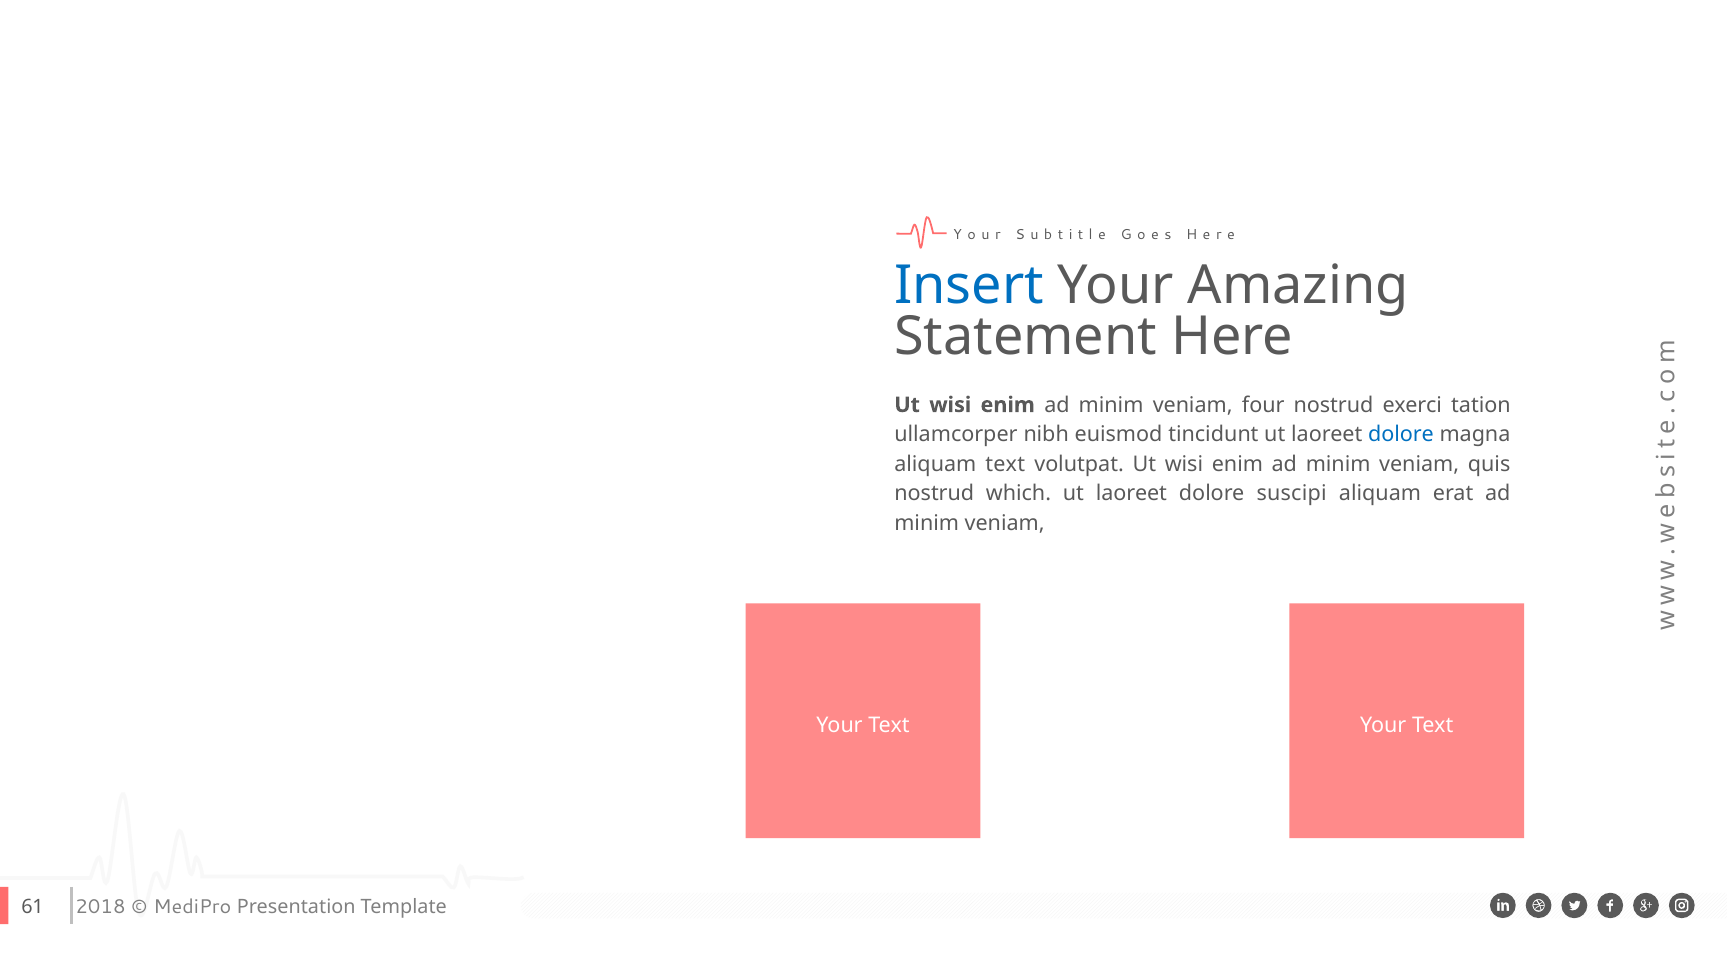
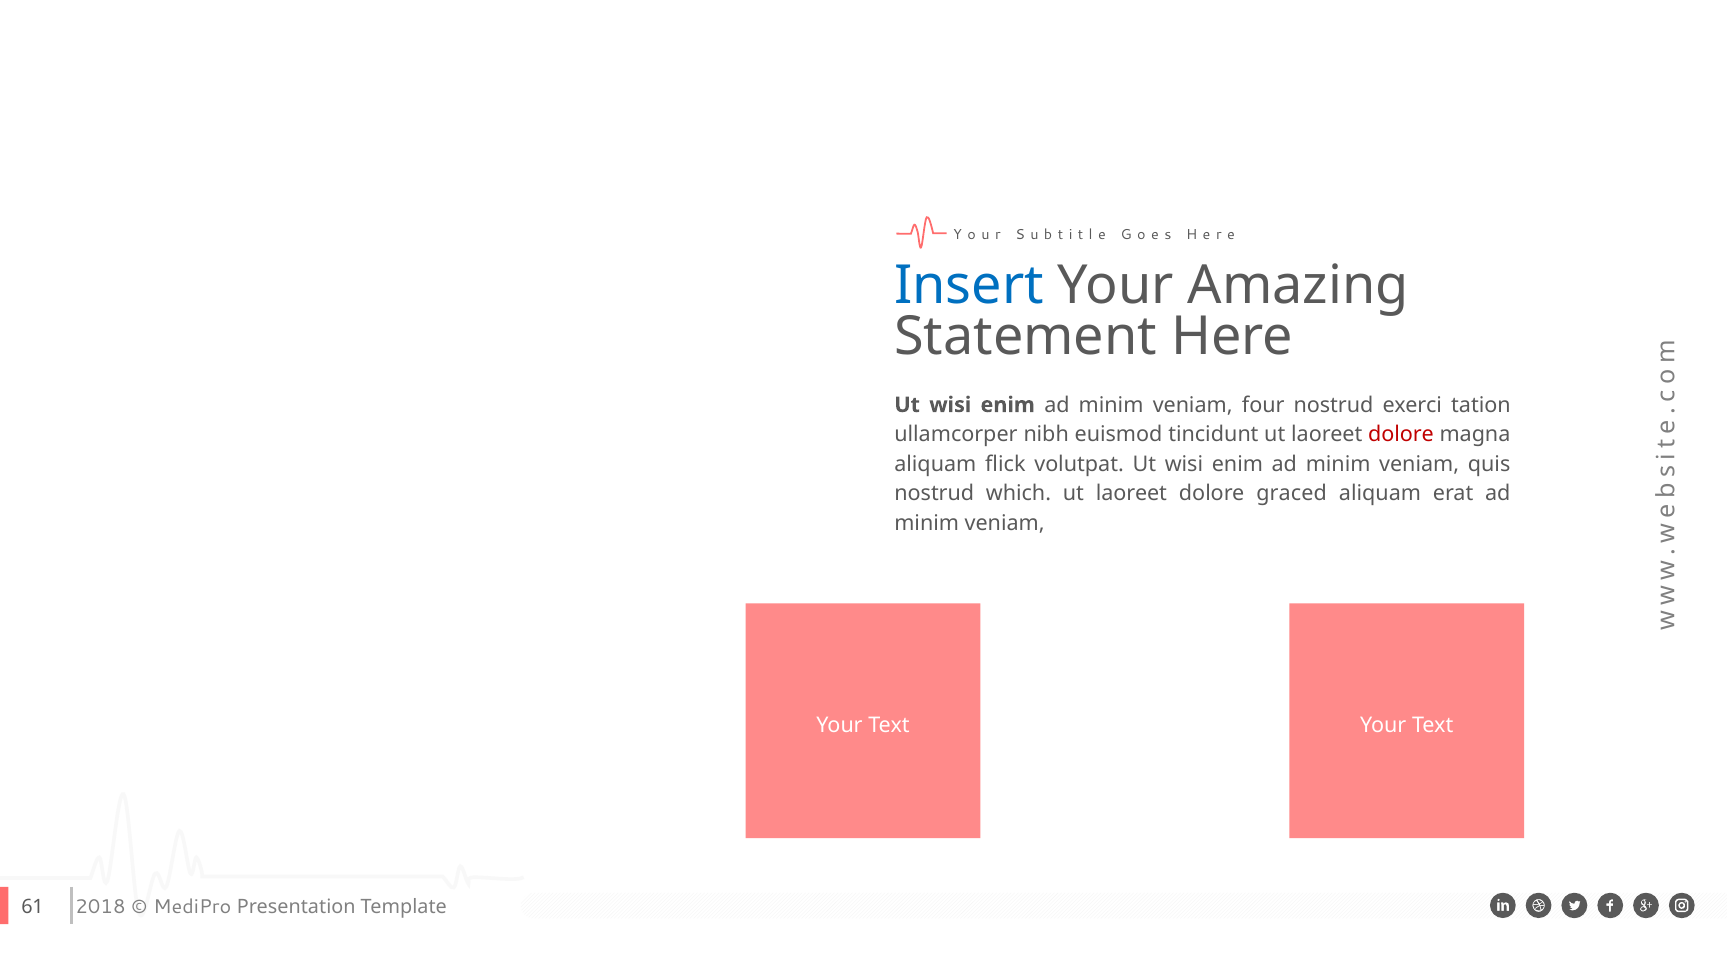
dolore at (1401, 435) colour: blue -> red
aliquam text: text -> flick
suscipi: suscipi -> graced
